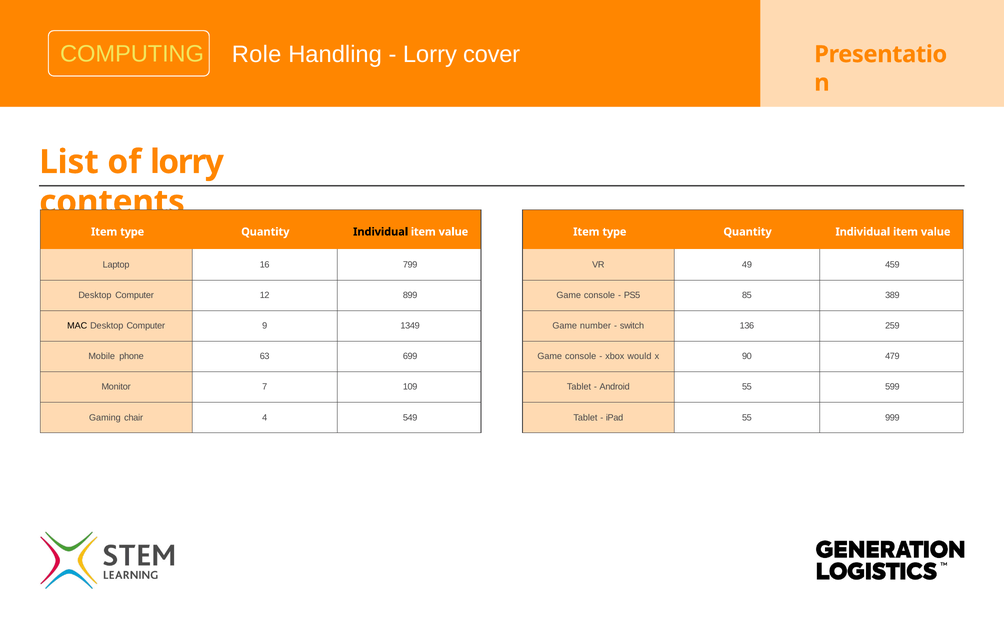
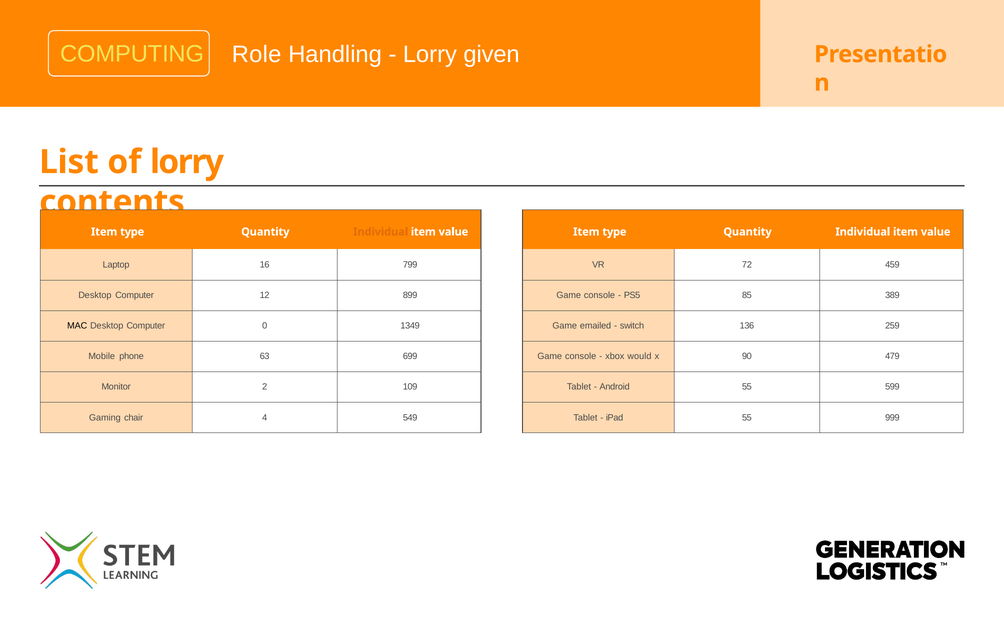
cover: cover -> given
Individual at (381, 232) colour: black -> orange
49: 49 -> 72
number: number -> emailed
9: 9 -> 0
7: 7 -> 2
